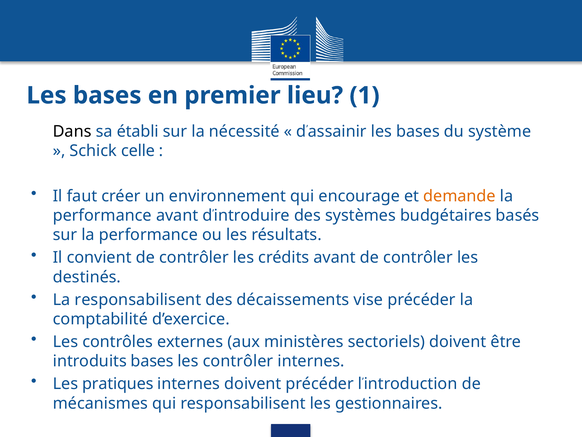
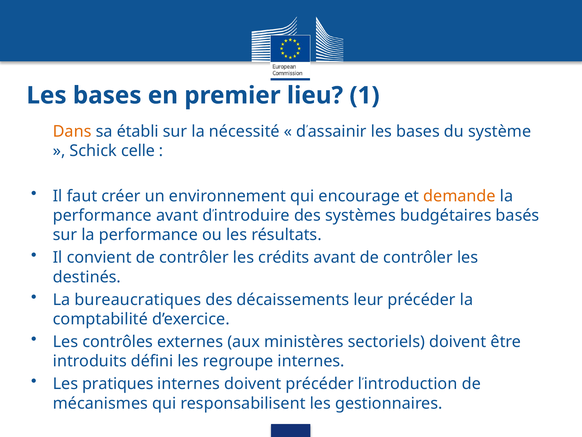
Dans colour: black -> orange
La responsabilisent: responsabilisent -> bureaucratiques
vise: vise -> leur
introduits bases: bases -> défini
les contrôler: contrôler -> regroupe
